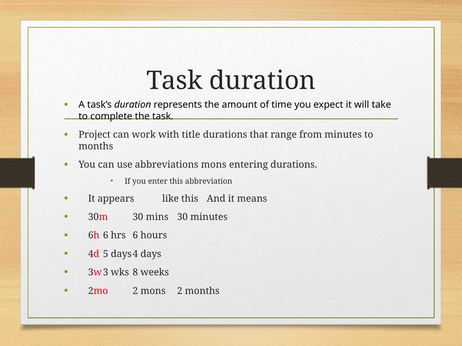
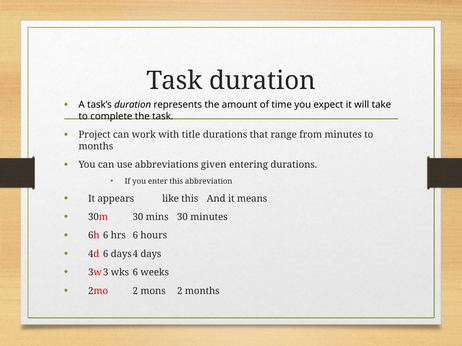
abbreviations mons: mons -> given
4d 5: 5 -> 6
wks 8: 8 -> 6
